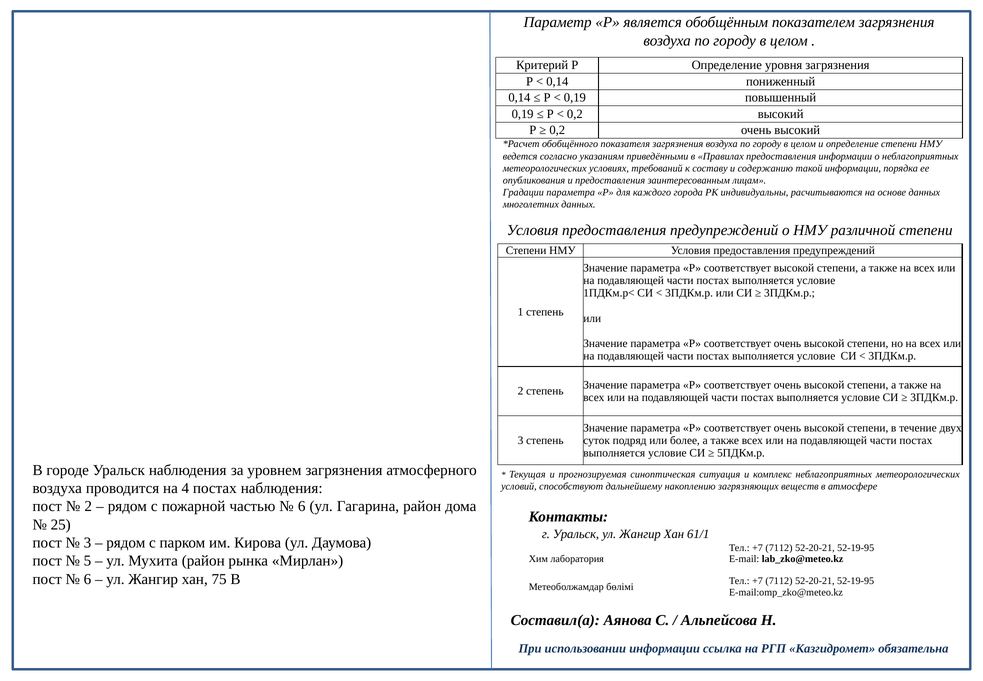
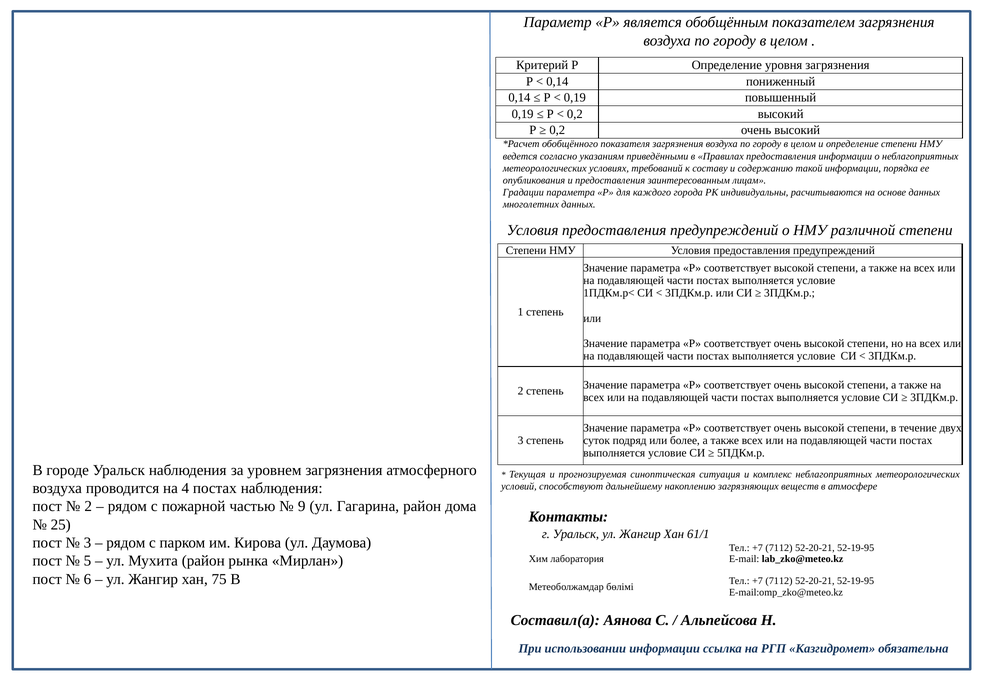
6 at (302, 506): 6 -> 9
